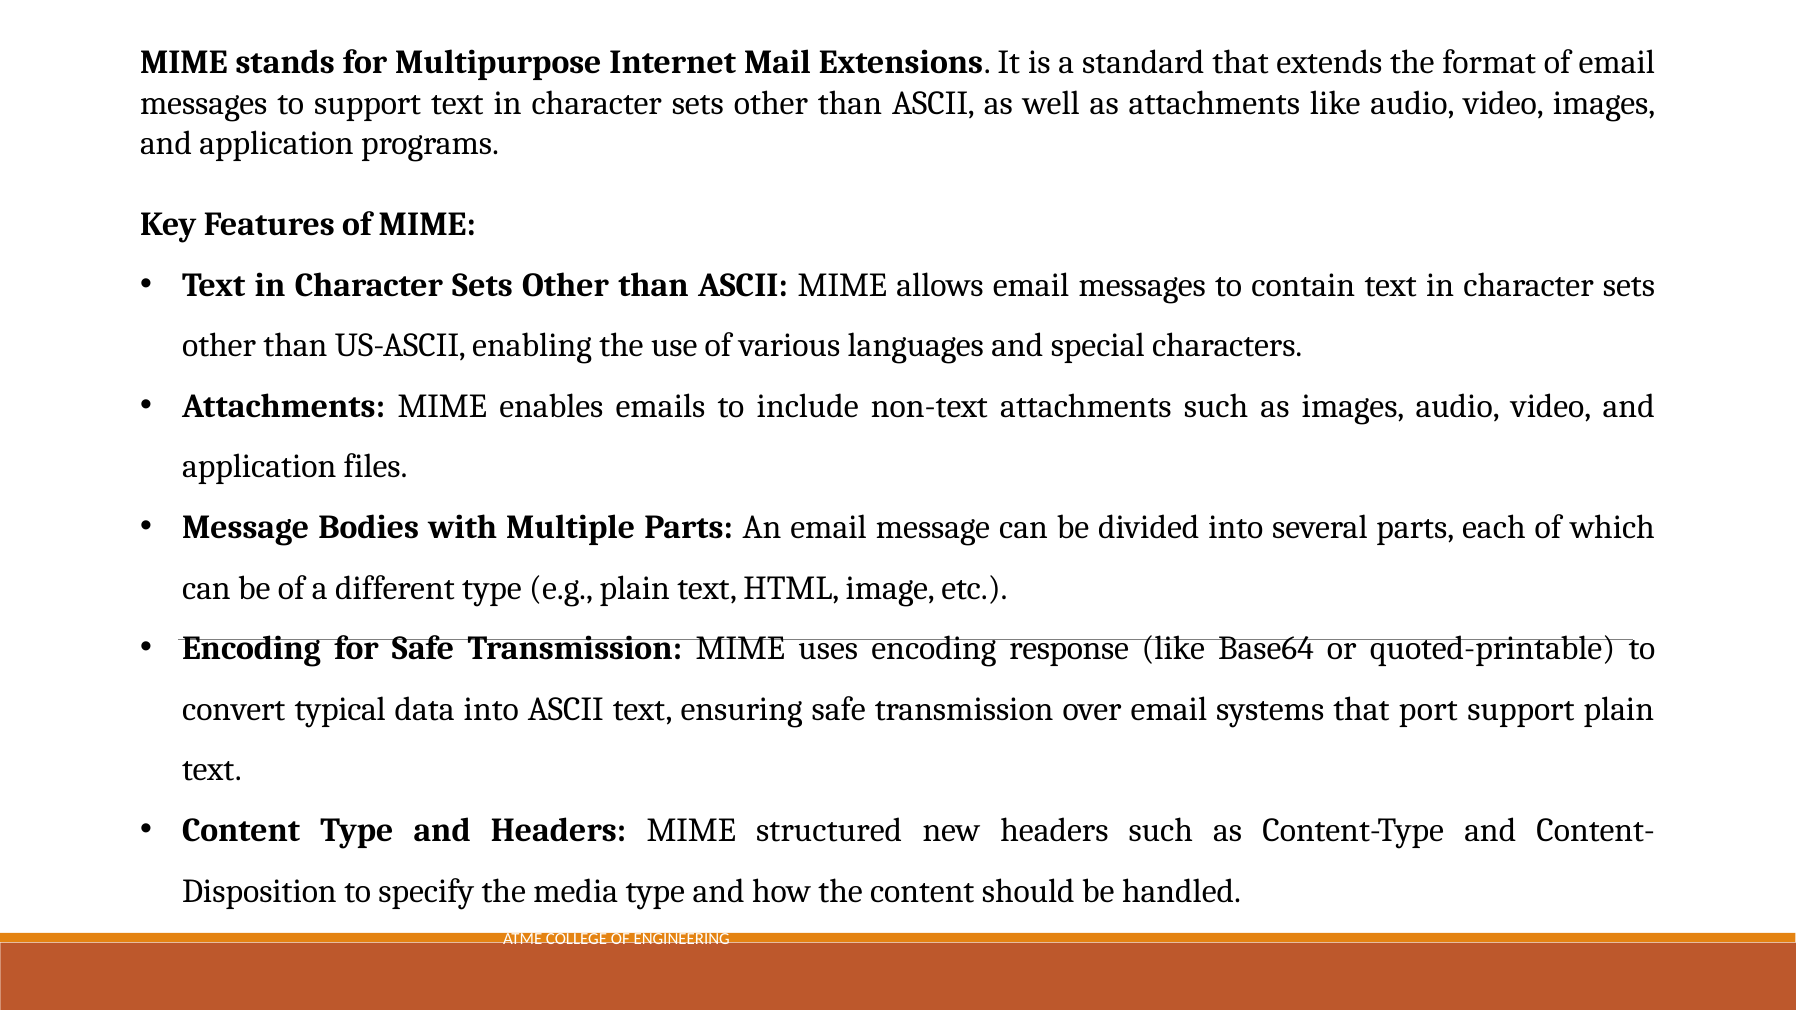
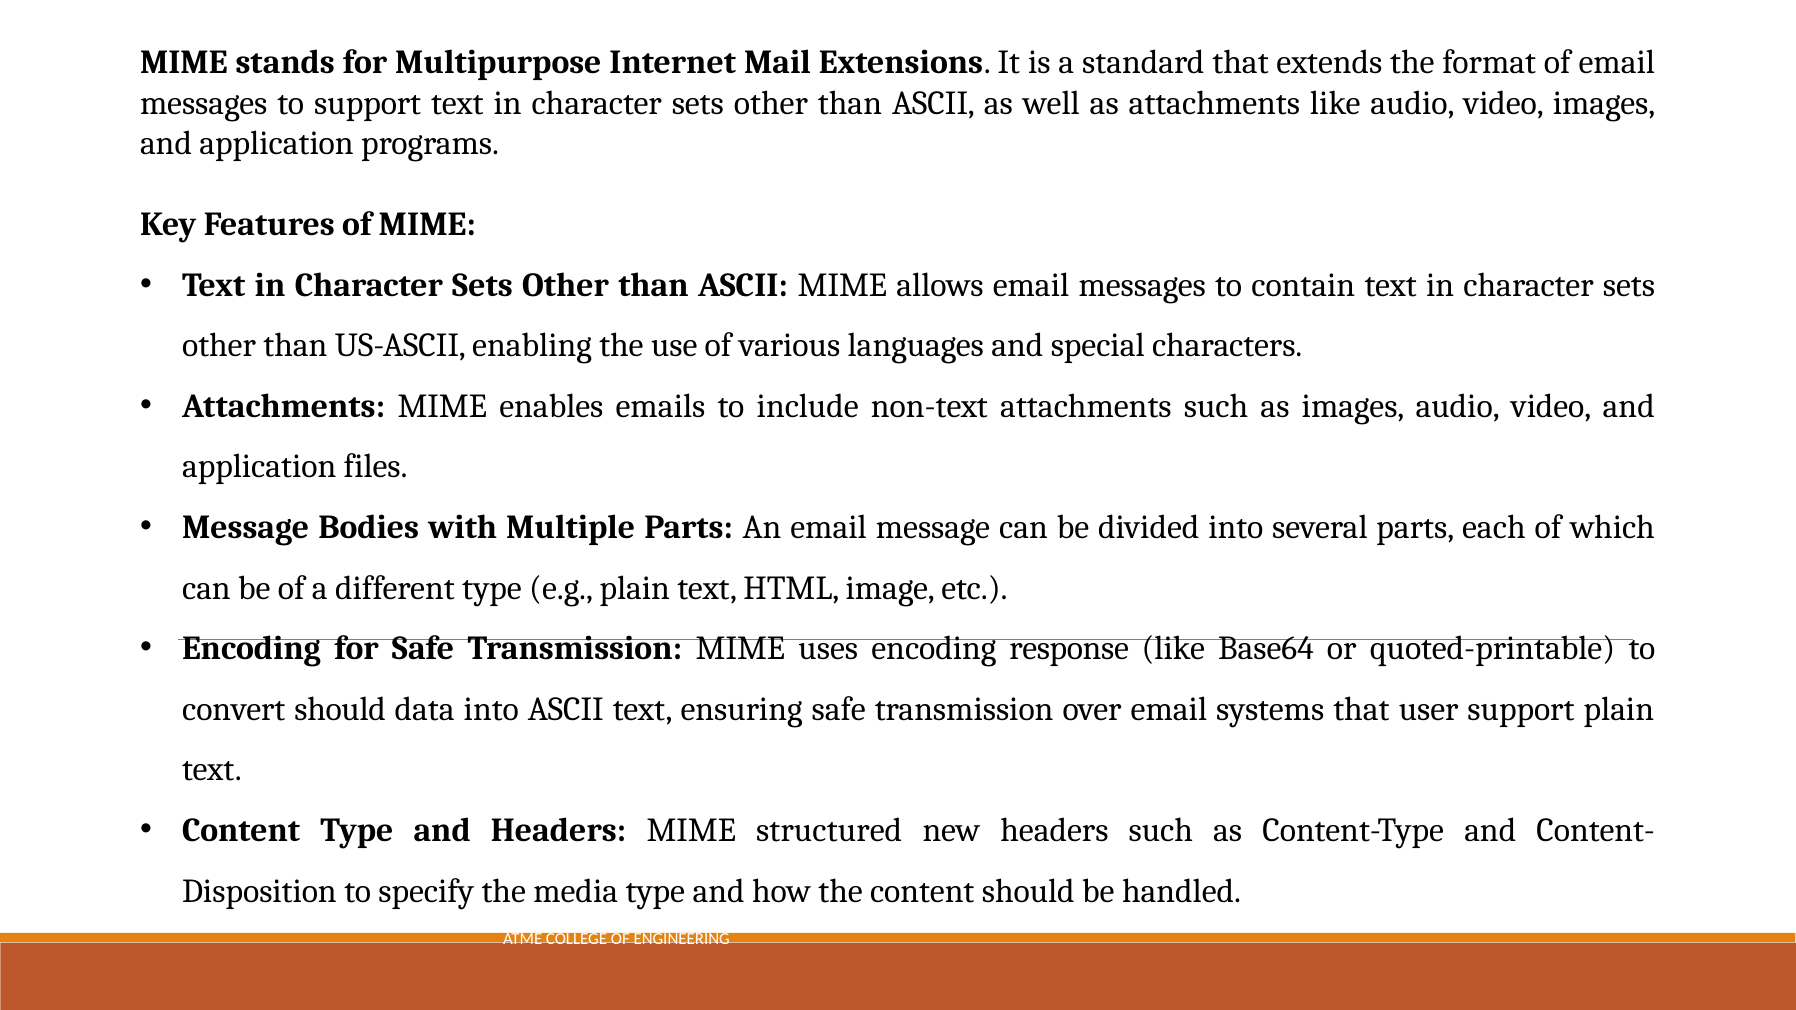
convert typical: typical -> should
port: port -> user
